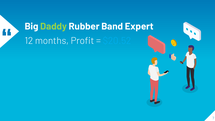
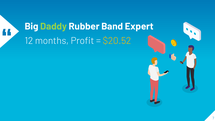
$20.52 colour: light blue -> yellow
